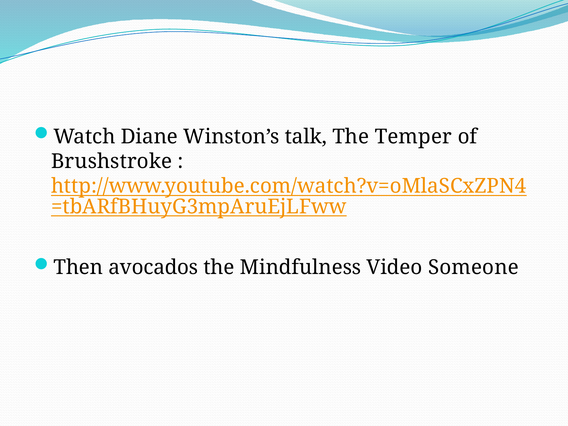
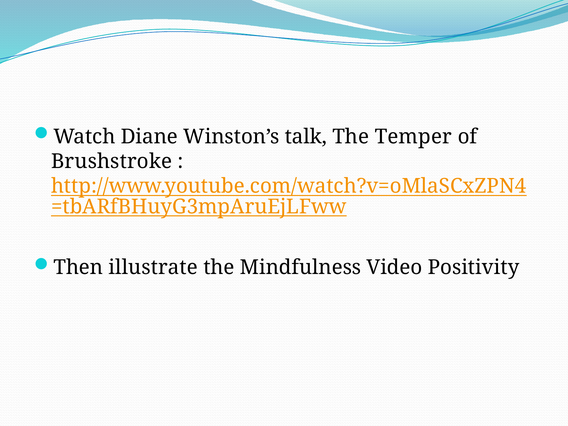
avocados: avocados -> illustrate
Someone: Someone -> Positivity
